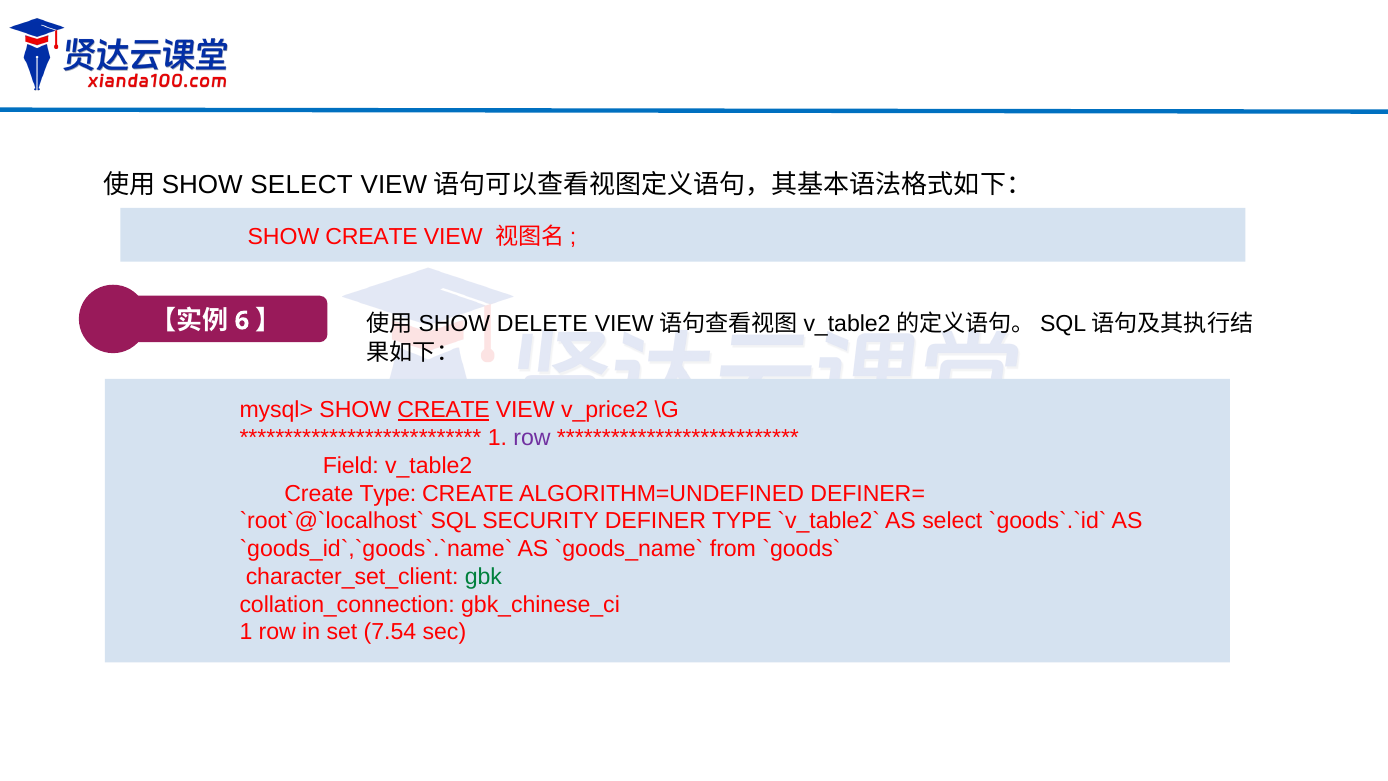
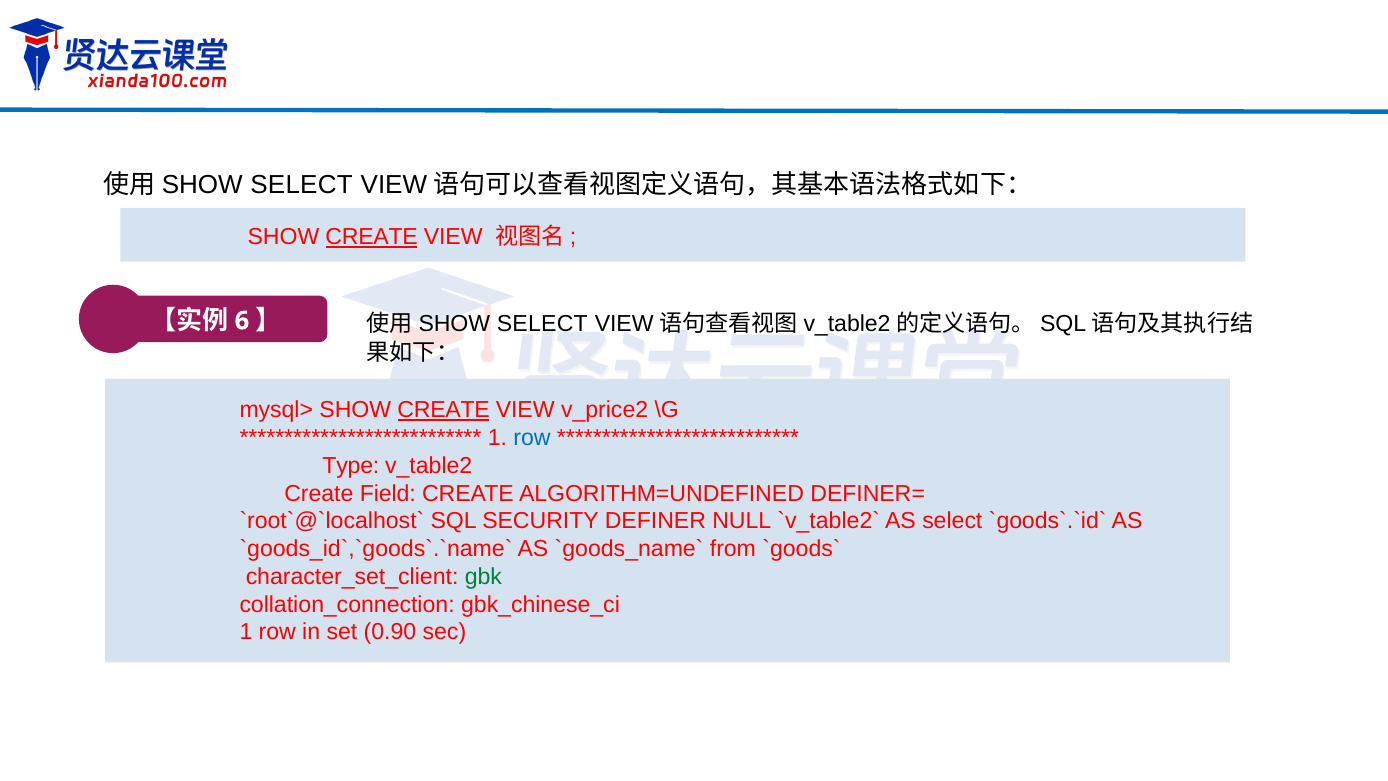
CREATE at (372, 237) underline: none -> present
DELETE at (542, 324): DELETE -> SELECT
row at (532, 438) colour: purple -> blue
Field: Field -> Type
Create Type: Type -> Field
DEFINER TYPE: TYPE -> NULL
7.54: 7.54 -> 0.90
